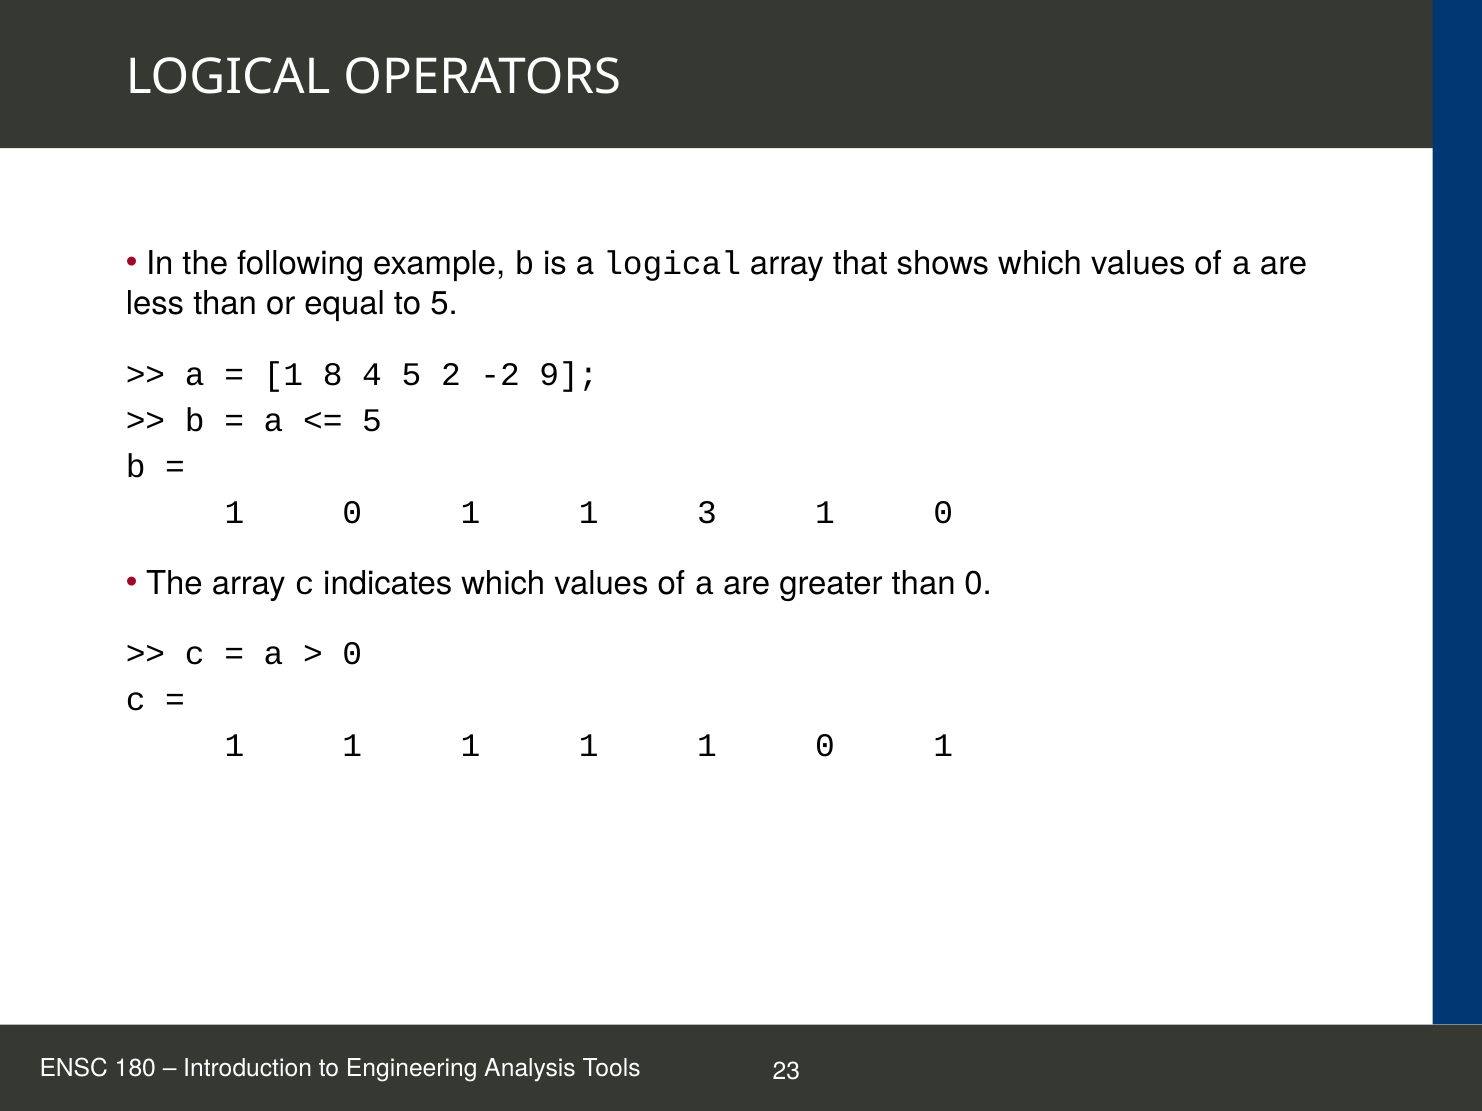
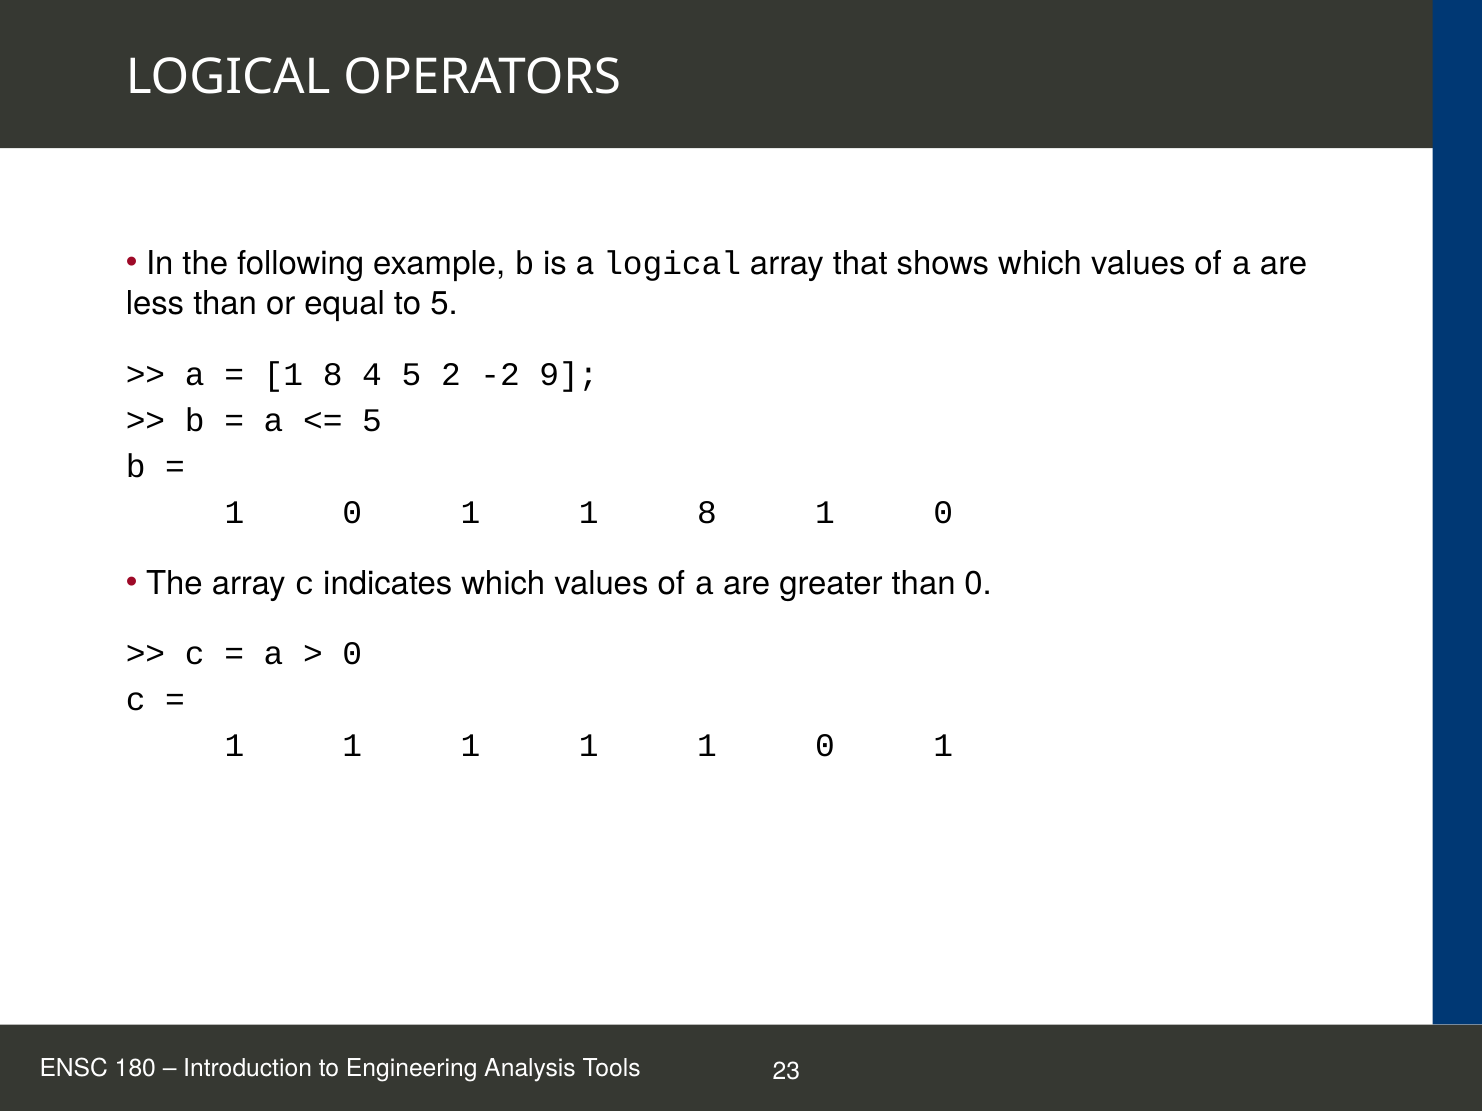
1 1 3: 3 -> 8
